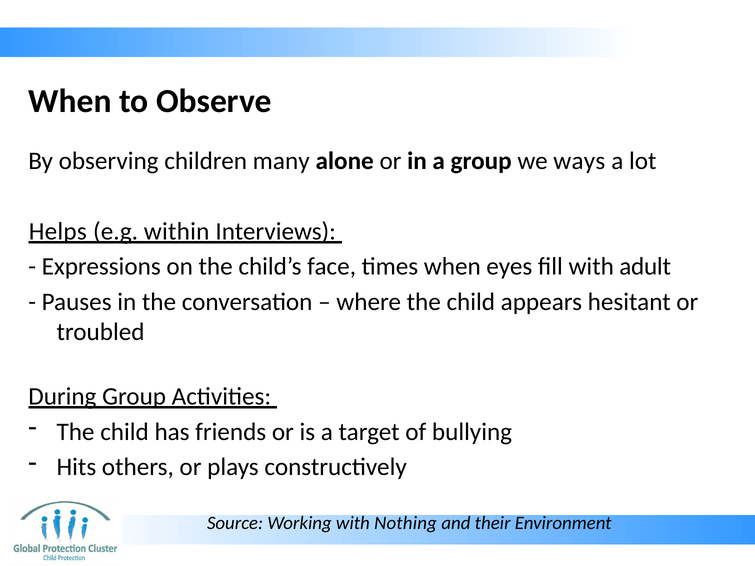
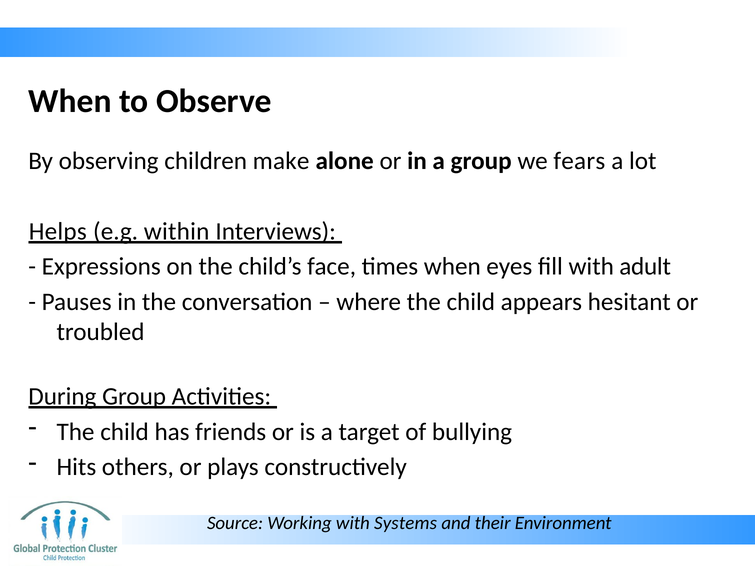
many: many -> make
ways: ways -> fears
Nothing: Nothing -> Systems
